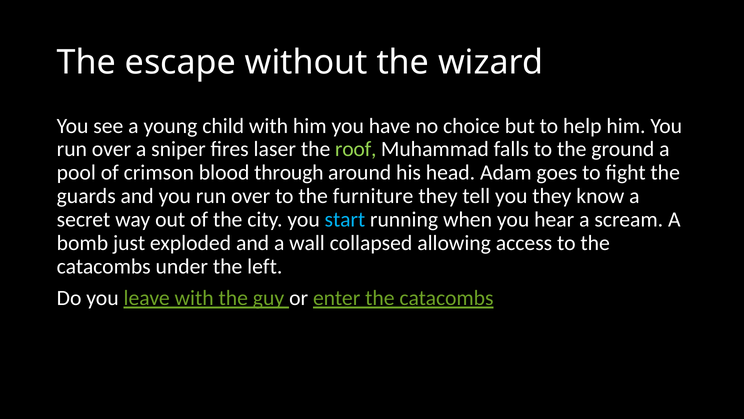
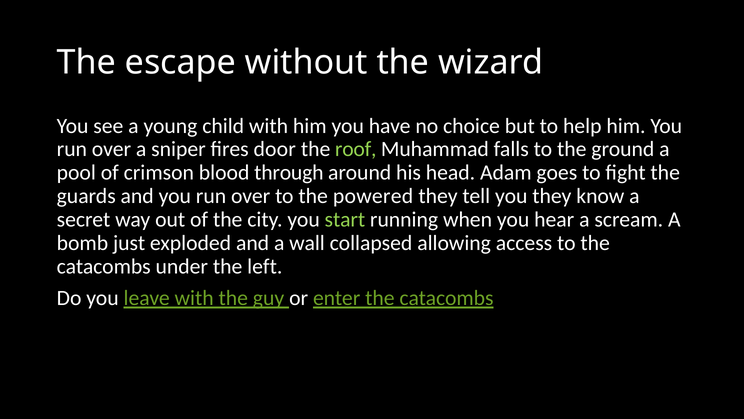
laser: laser -> door
furniture: furniture -> powered
start colour: light blue -> light green
